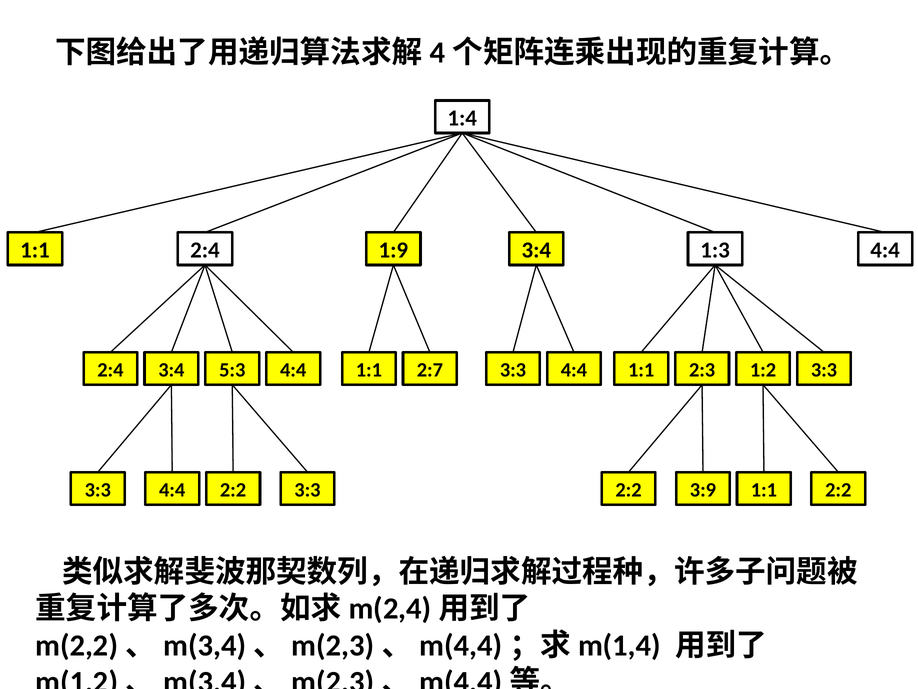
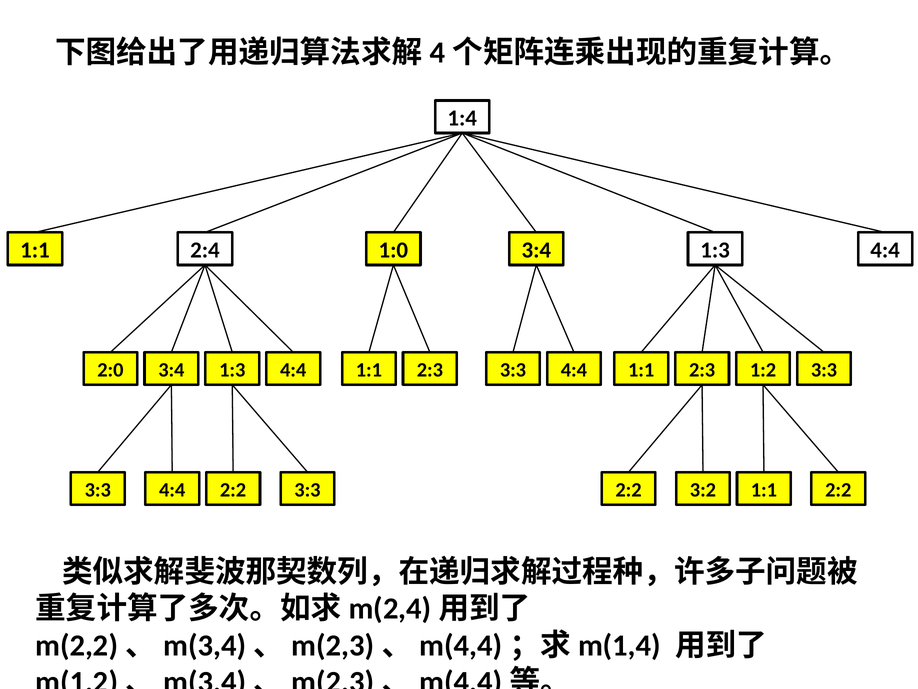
1:9: 1:9 -> 1:0
2:4 at (110, 370): 2:4 -> 2:0
5:3 at (232, 370): 5:3 -> 1:3
2:7 at (430, 370): 2:7 -> 2:3
3:9: 3:9 -> 3:2
